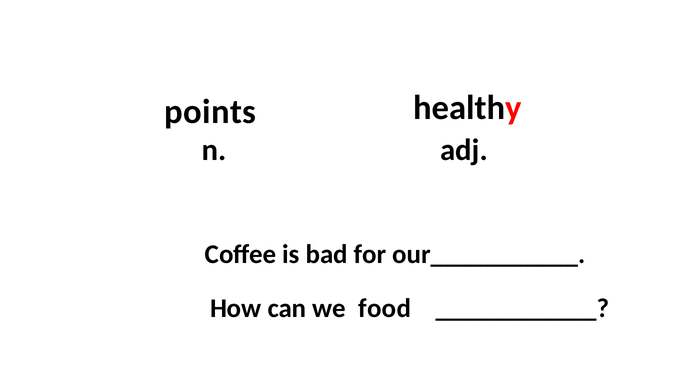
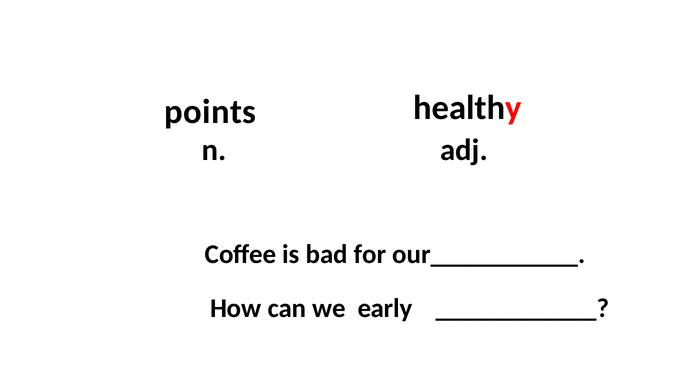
food: food -> early
